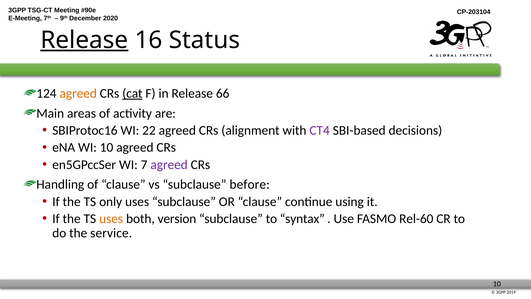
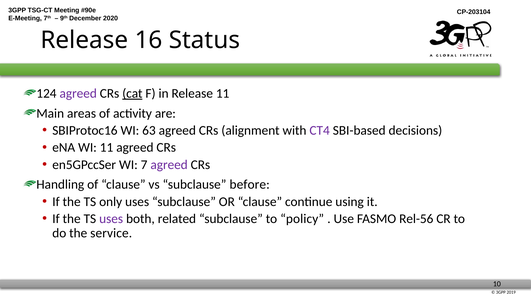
Release at (84, 40) underline: present -> none
agreed at (78, 93) colour: orange -> purple
Release 66: 66 -> 11
22: 22 -> 63
WI 10: 10 -> 11
uses at (111, 219) colour: orange -> purple
version: version -> related
syntax: syntax -> policy
Rel-60: Rel-60 -> Rel-56
